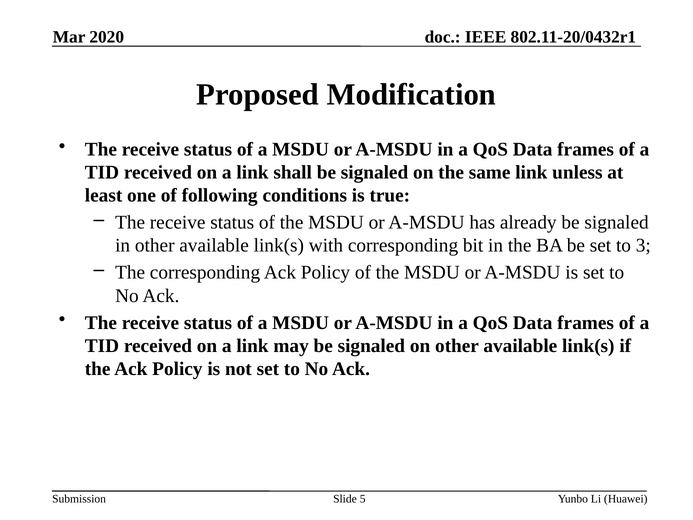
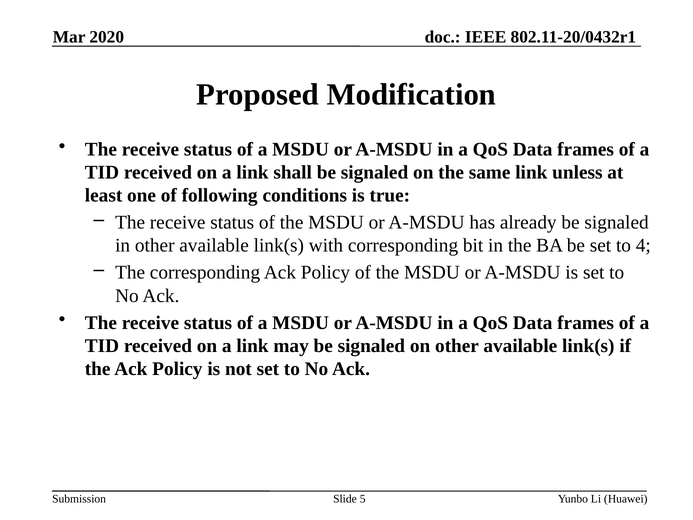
3: 3 -> 4
